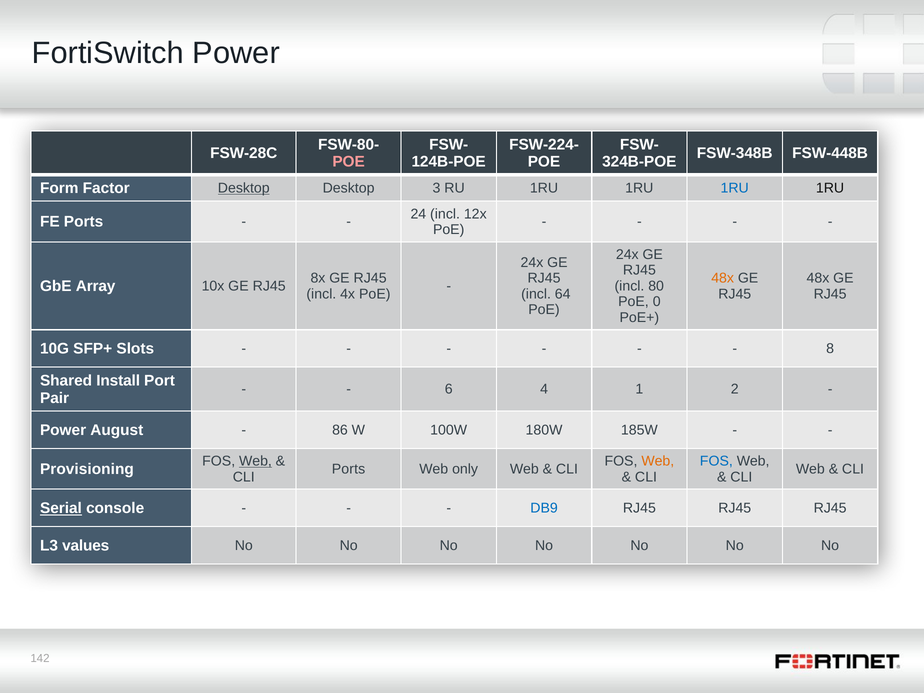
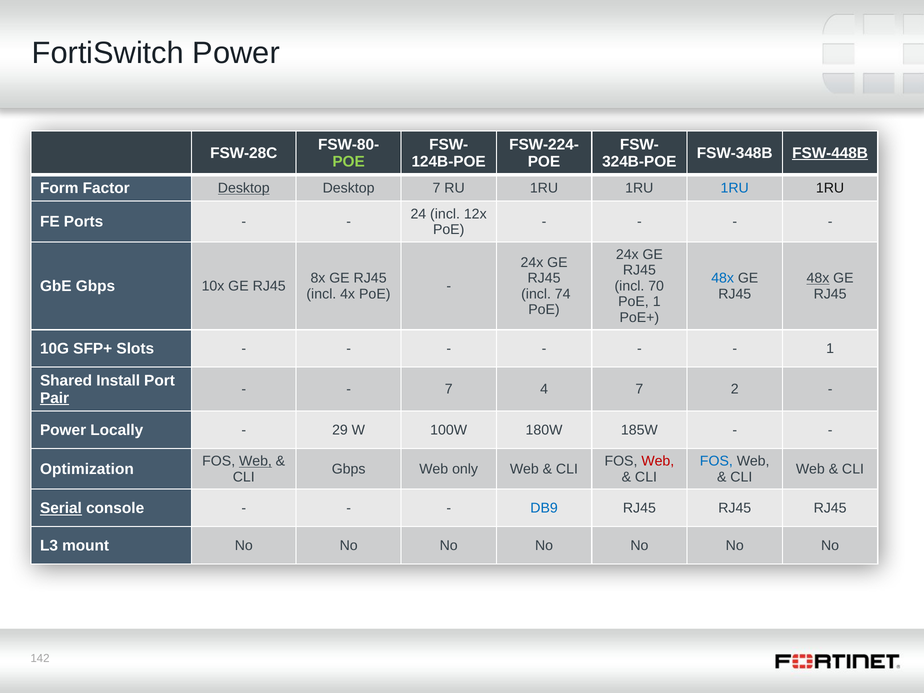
FSW-448B underline: none -> present
POE at (349, 162) colour: pink -> light green
Desktop 3: 3 -> 7
48x at (723, 278) colour: orange -> blue
48x at (818, 278) underline: none -> present
GbE Array: Array -> Gbps
80: 80 -> 70
64: 64 -> 74
PoE 0: 0 -> 1
8 at (830, 349): 8 -> 1
6 at (449, 389): 6 -> 7
4 1: 1 -> 7
Pair underline: none -> present
August: August -> Locally
86: 86 -> 29
Web at (658, 461) colour: orange -> red
Provisioning: Provisioning -> Optimization
Ports at (349, 469): Ports -> Gbps
values: values -> mount
